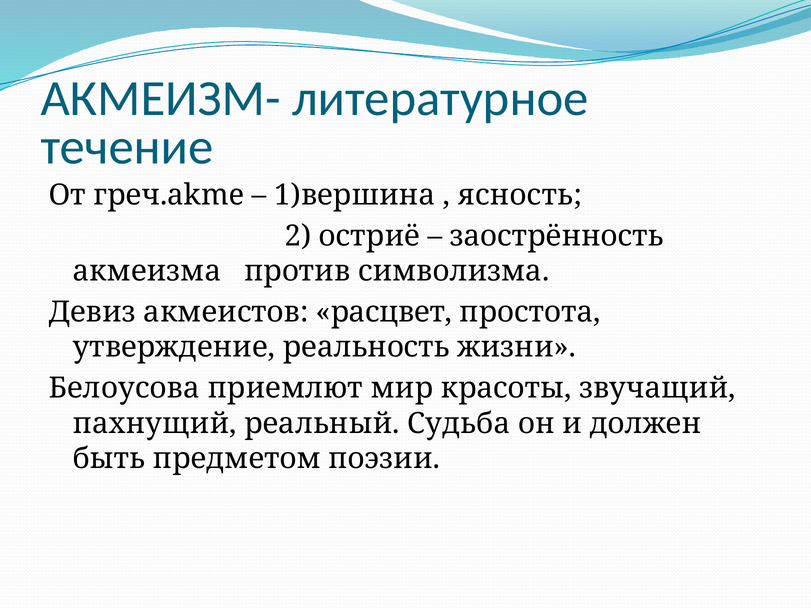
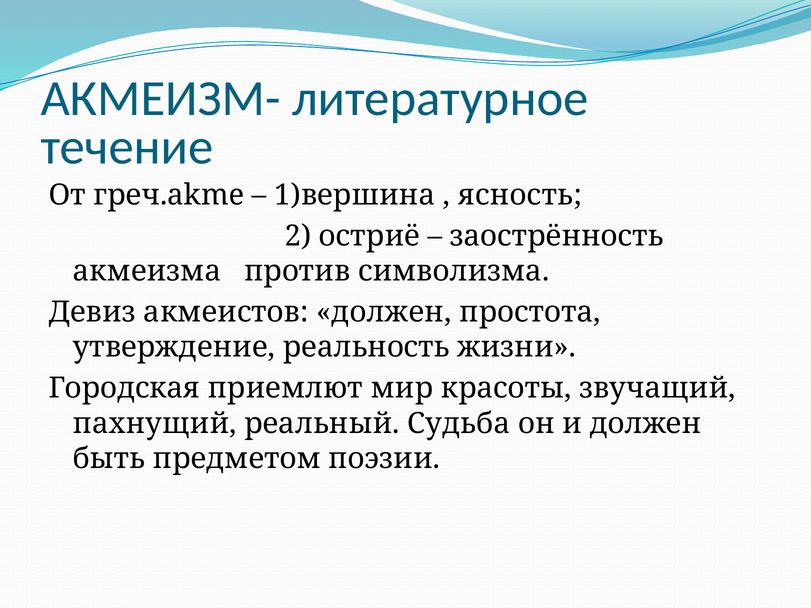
акмеистов расцвет: расцвет -> должен
Белоусова: Белоусова -> Городская
